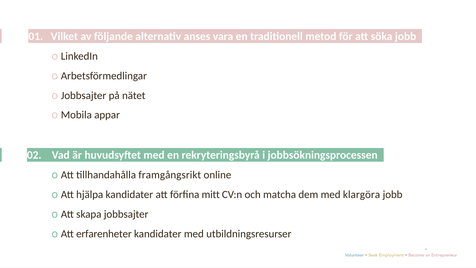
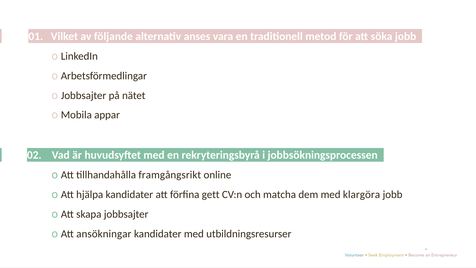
mitt: mitt -> gett
erfarenheter: erfarenheter -> ansökningar
